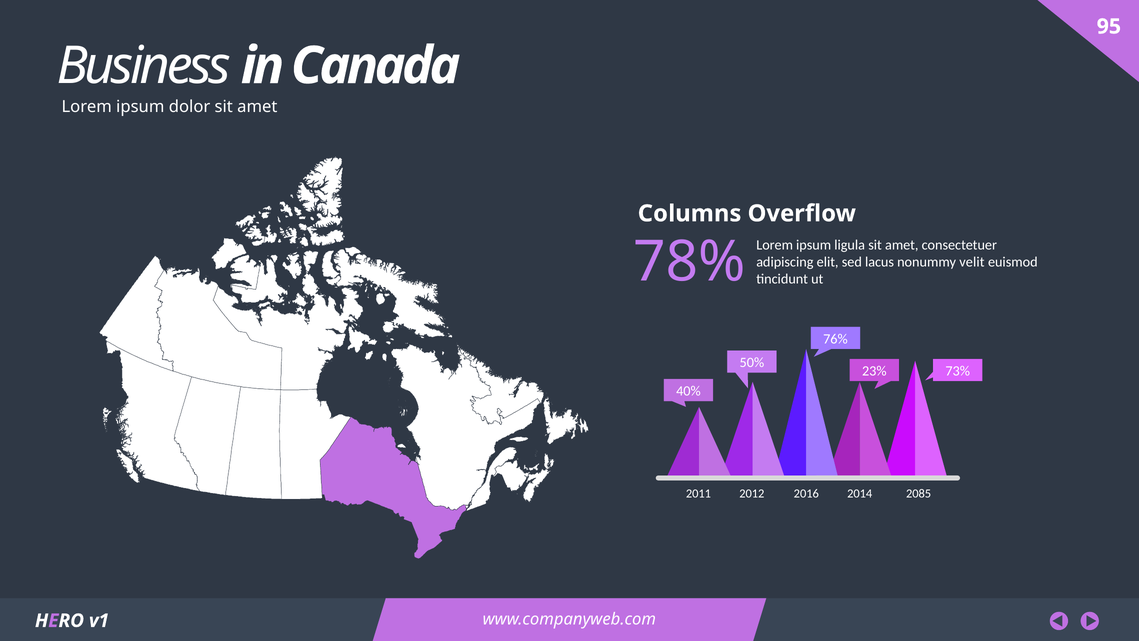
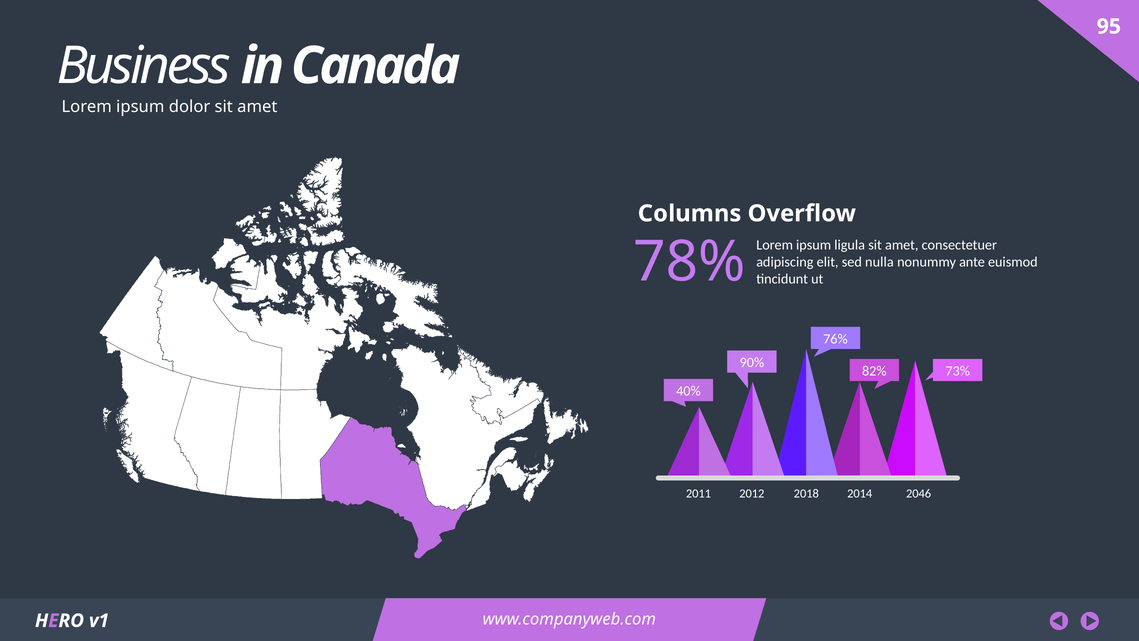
lacus: lacus -> nulla
velit: velit -> ante
50%: 50% -> 90%
23%: 23% -> 82%
2016: 2016 -> 2018
2085: 2085 -> 2046
